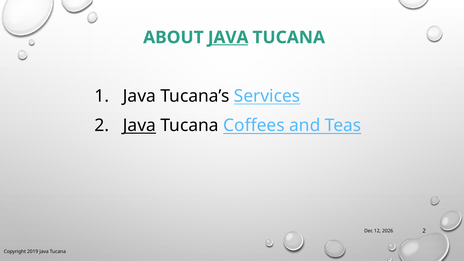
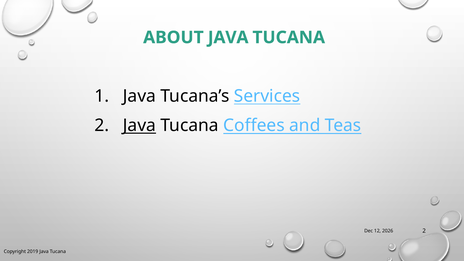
JAVA at (228, 37) underline: present -> none
